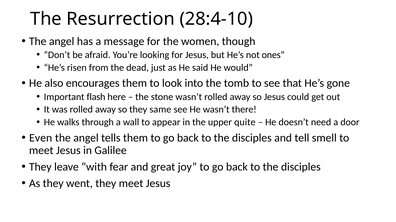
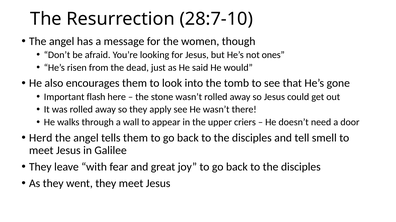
28:4-10: 28:4-10 -> 28:7-10
same: same -> apply
quite: quite -> criers
Even: Even -> Herd
